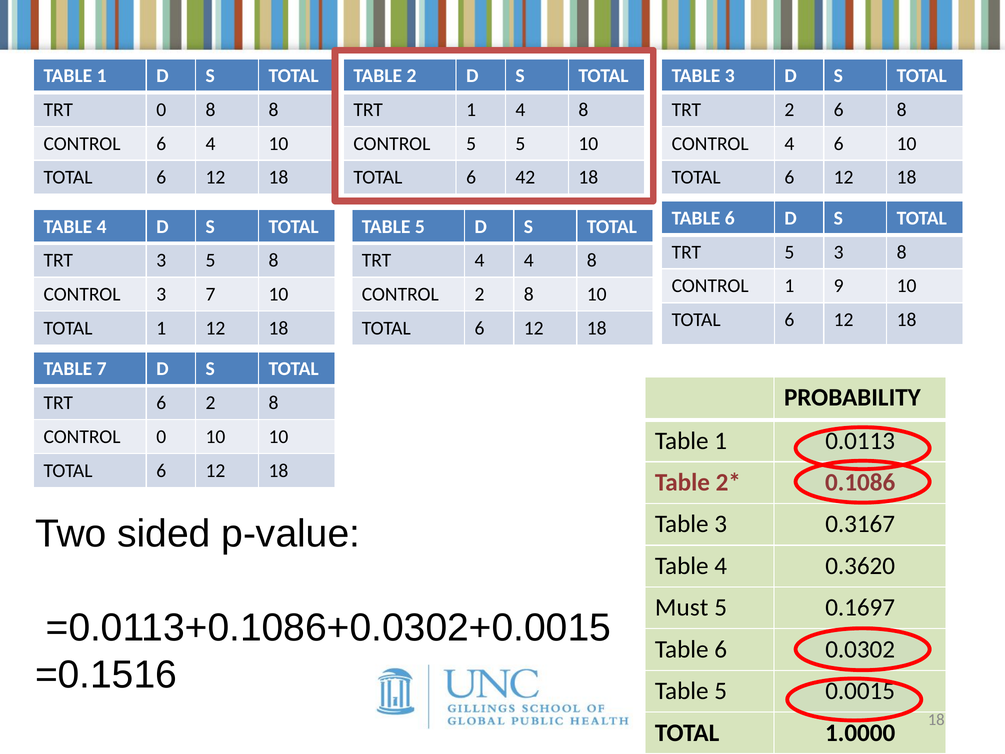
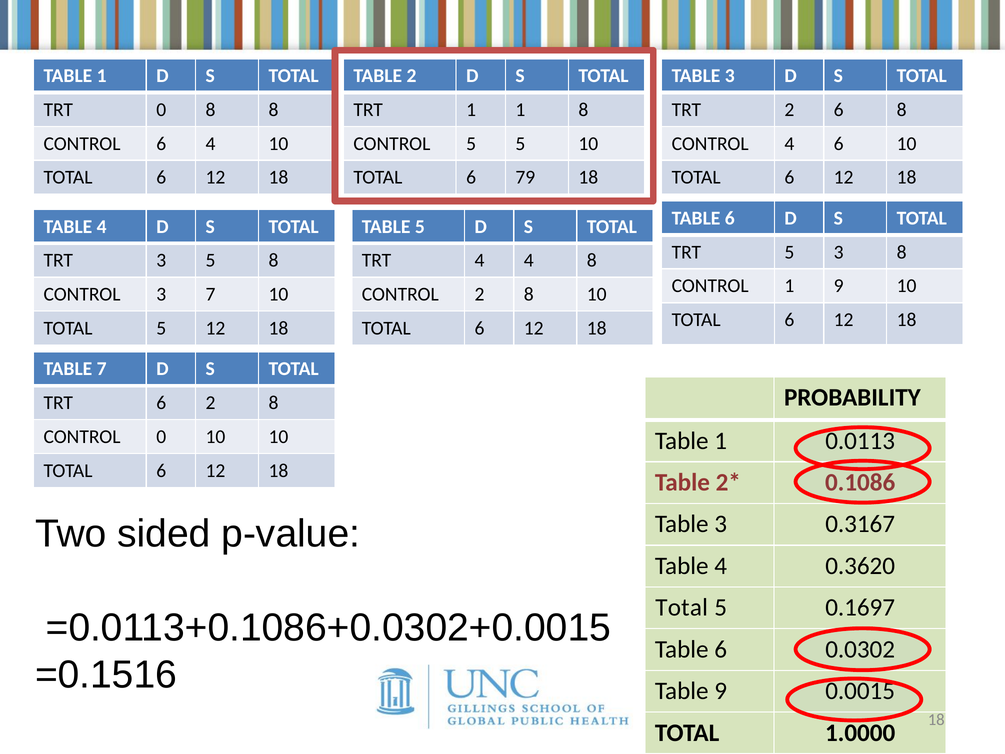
1 4: 4 -> 1
42: 42 -> 79
1 at (161, 328): 1 -> 5
Must at (682, 607): Must -> Total
5 at (721, 691): 5 -> 9
